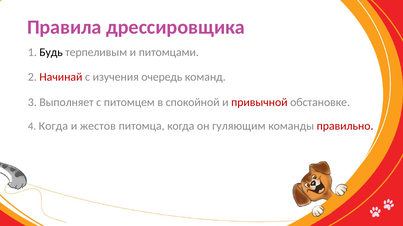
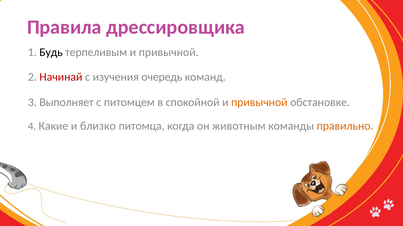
терпеливым и питомцами: питомцами -> привычной
привычной at (259, 103) colour: red -> orange
4 Когда: Когда -> Какие
жестов: жестов -> близко
гуляющим: гуляющим -> животным
правильно colour: red -> orange
